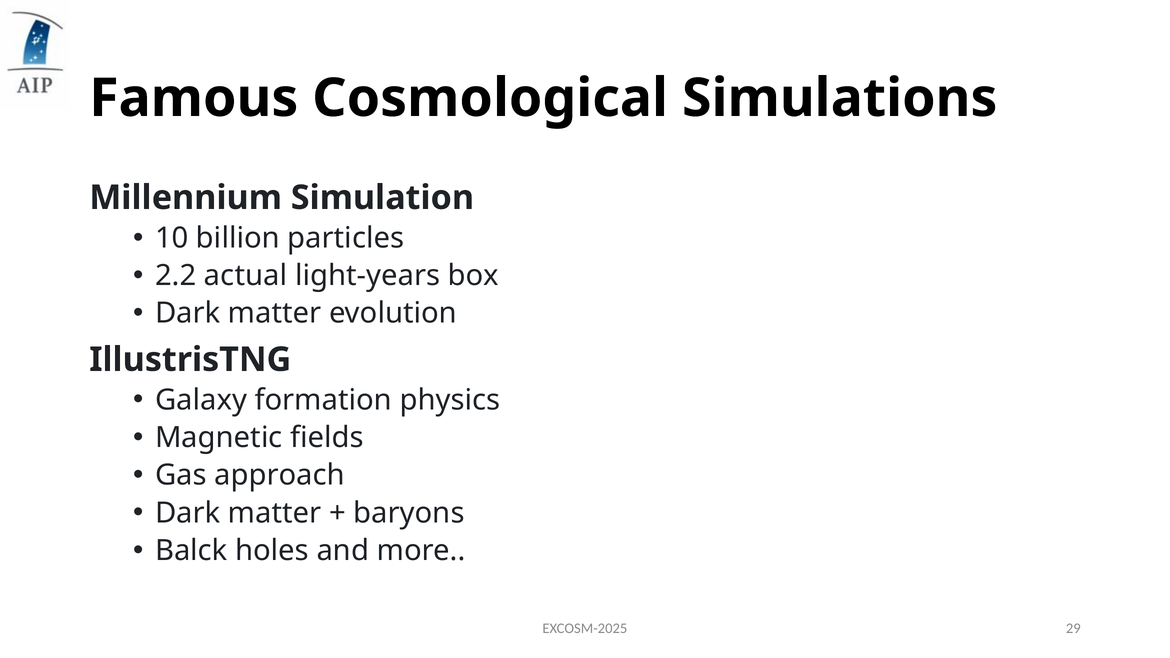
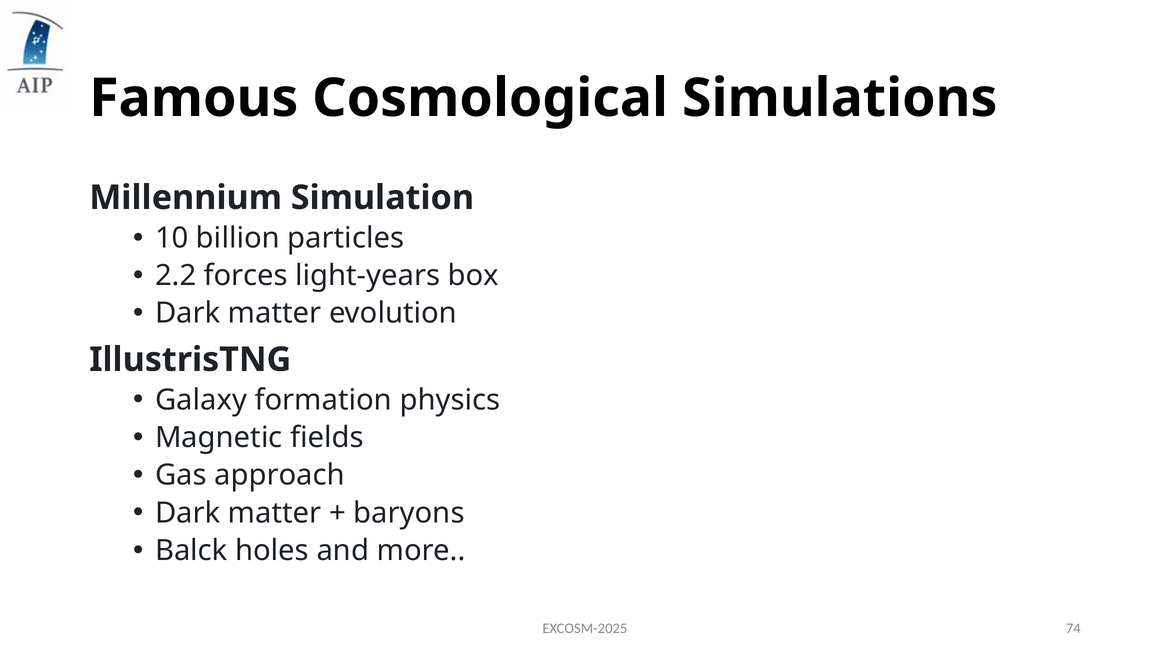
actual: actual -> forces
29: 29 -> 74
